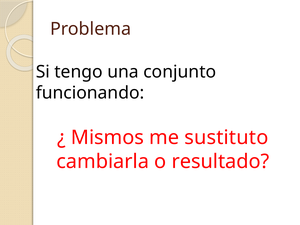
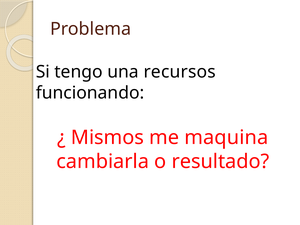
conjunto: conjunto -> recursos
sustituto: sustituto -> maquina
